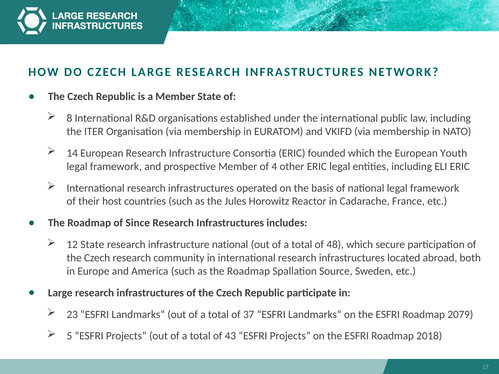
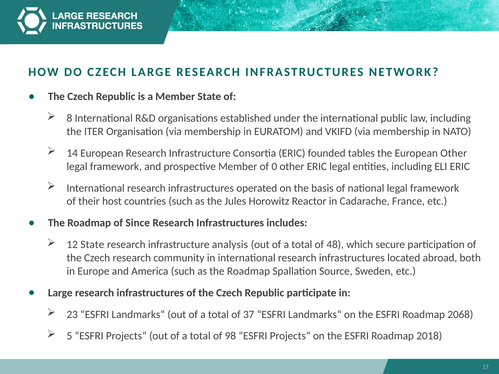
founded which: which -> tables
European Youth: Youth -> Other
4: 4 -> 0
infrastructure national: national -> analysis
2079: 2079 -> 2068
43: 43 -> 98
